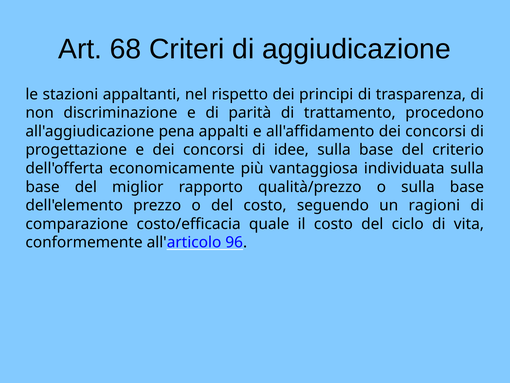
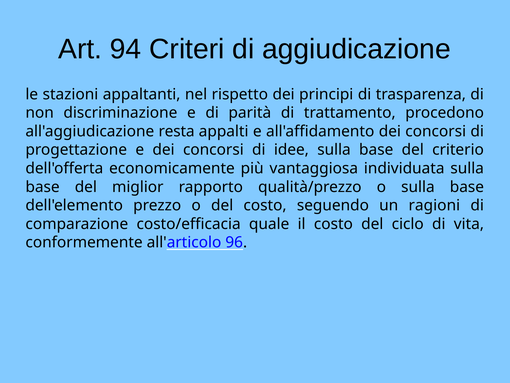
68: 68 -> 94
pena: pena -> resta
